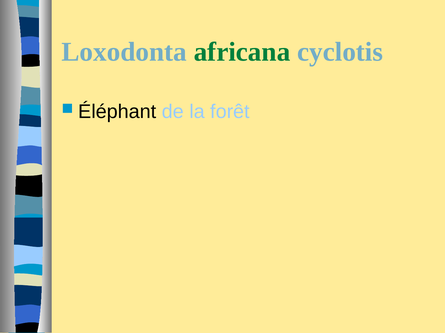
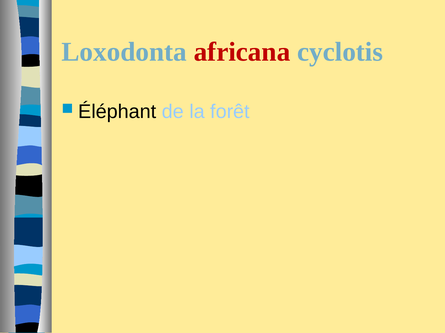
africana colour: green -> red
